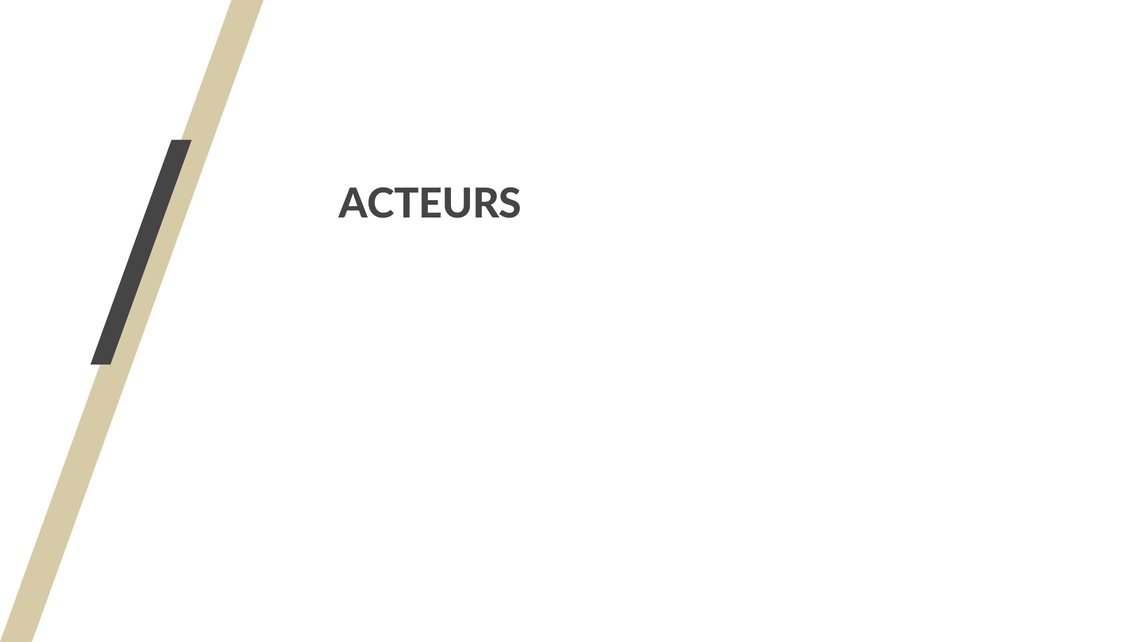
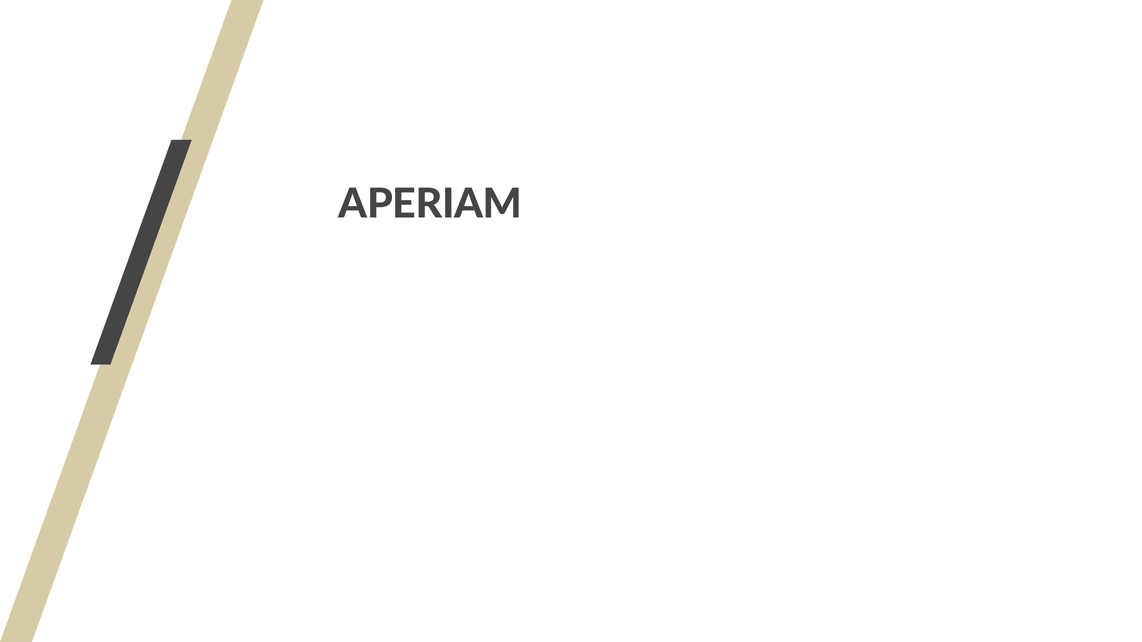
LE ACTEURS: ACTEURS -> APERIAM
